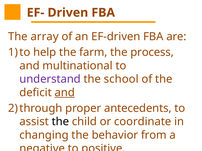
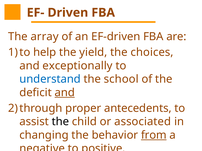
farm: farm -> yield
process: process -> choices
multinational: multinational -> exceptionally
understand colour: purple -> blue
coordinate: coordinate -> associated
from underline: none -> present
